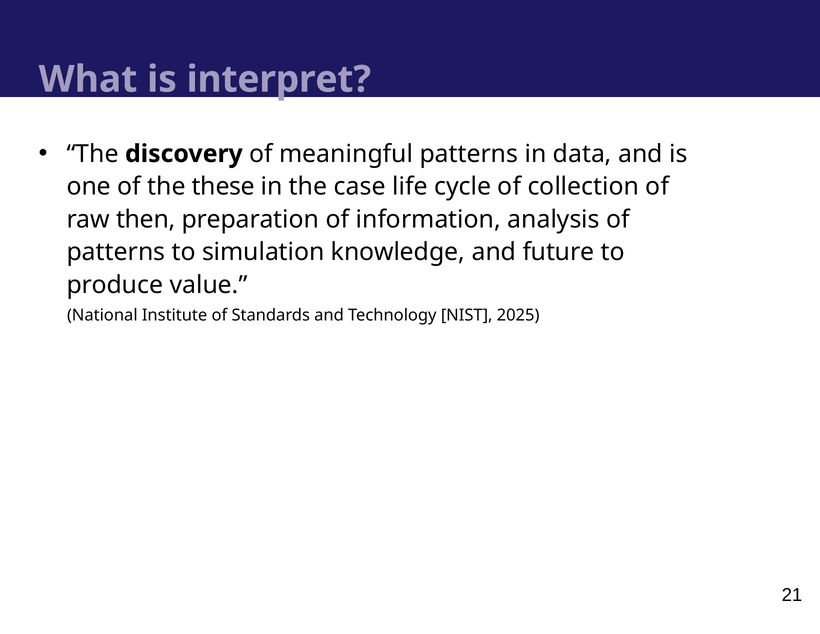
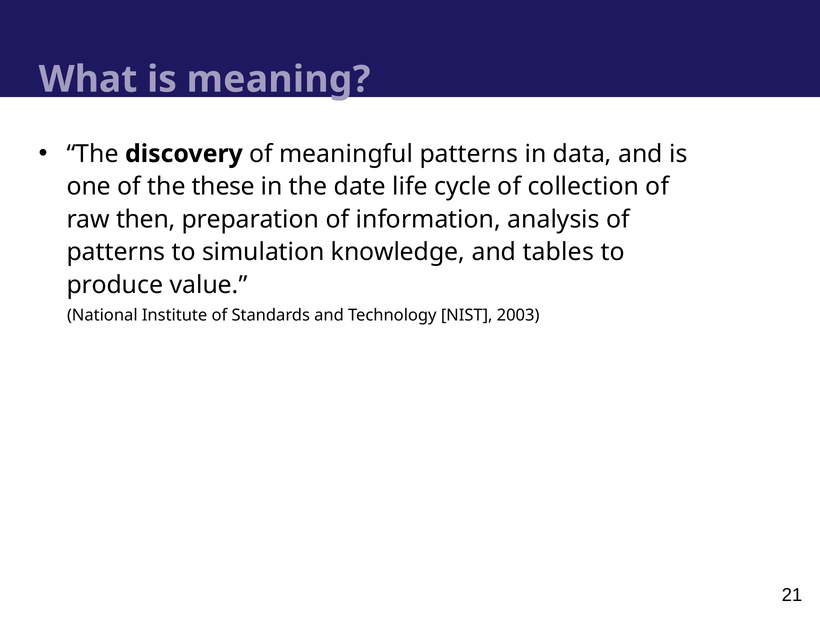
interpret: interpret -> meaning
case: case -> date
future: future -> tables
2025: 2025 -> 2003
